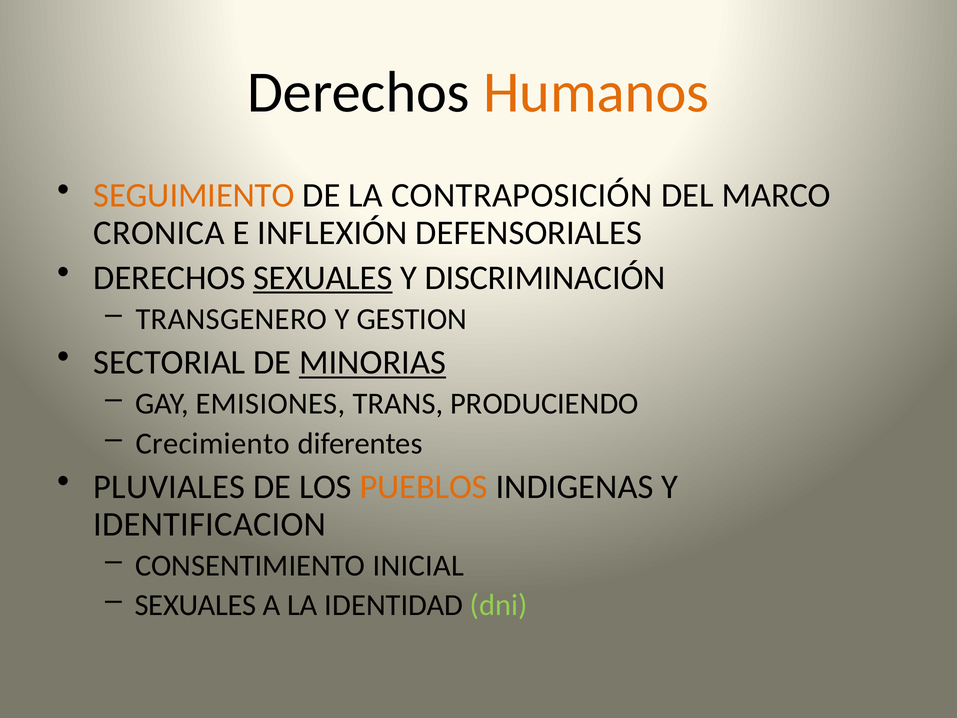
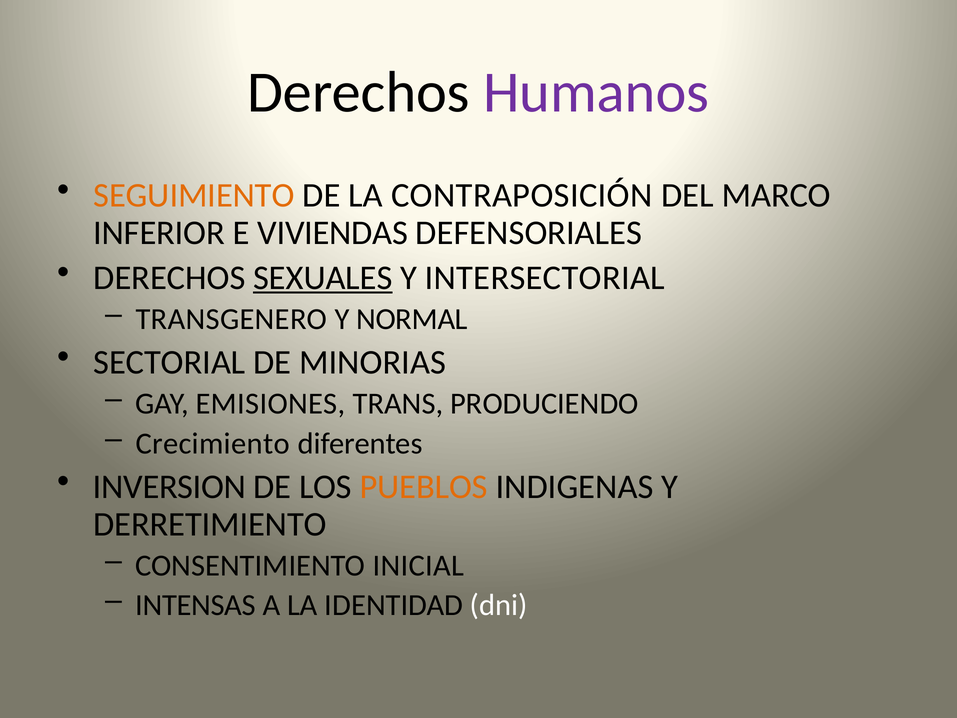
Humanos colour: orange -> purple
CRONICA: CRONICA -> INFERIOR
INFLEXIÓN: INFLEXIÓN -> VIVIENDAS
DISCRIMINACIÓN: DISCRIMINACIÓN -> INTERSECTORIAL
GESTION: GESTION -> NORMAL
MINORIAS underline: present -> none
PLUVIALES: PLUVIALES -> INVERSION
IDENTIFICACION: IDENTIFICACION -> DERRETIMIENTO
SEXUALES at (196, 605): SEXUALES -> INTENSAS
dni colour: light green -> white
